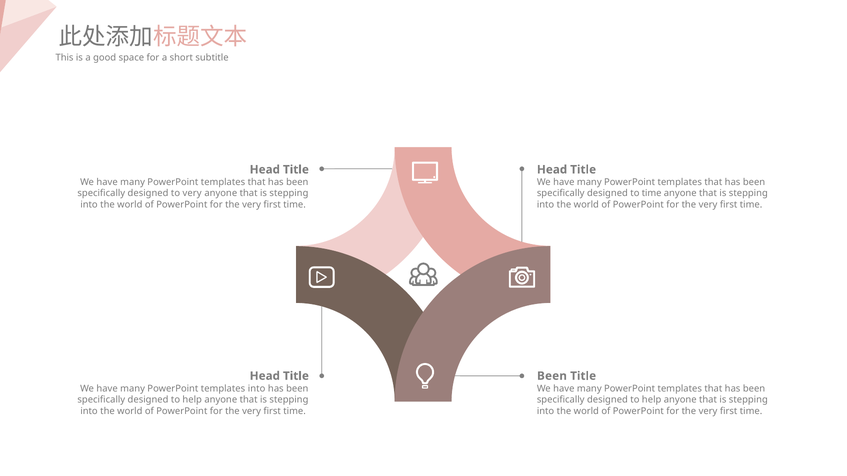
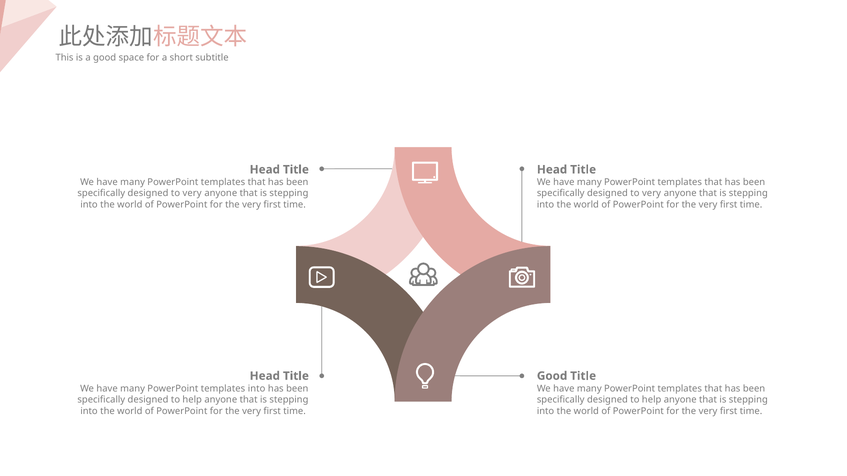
time at (652, 194): time -> very
Been at (552, 376): Been -> Good
